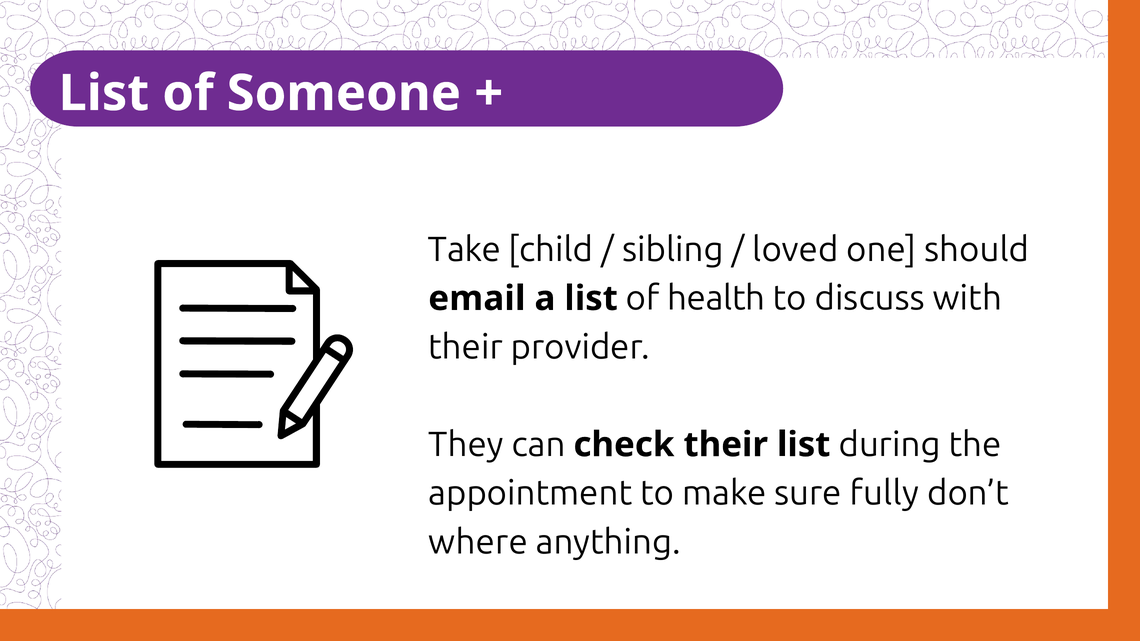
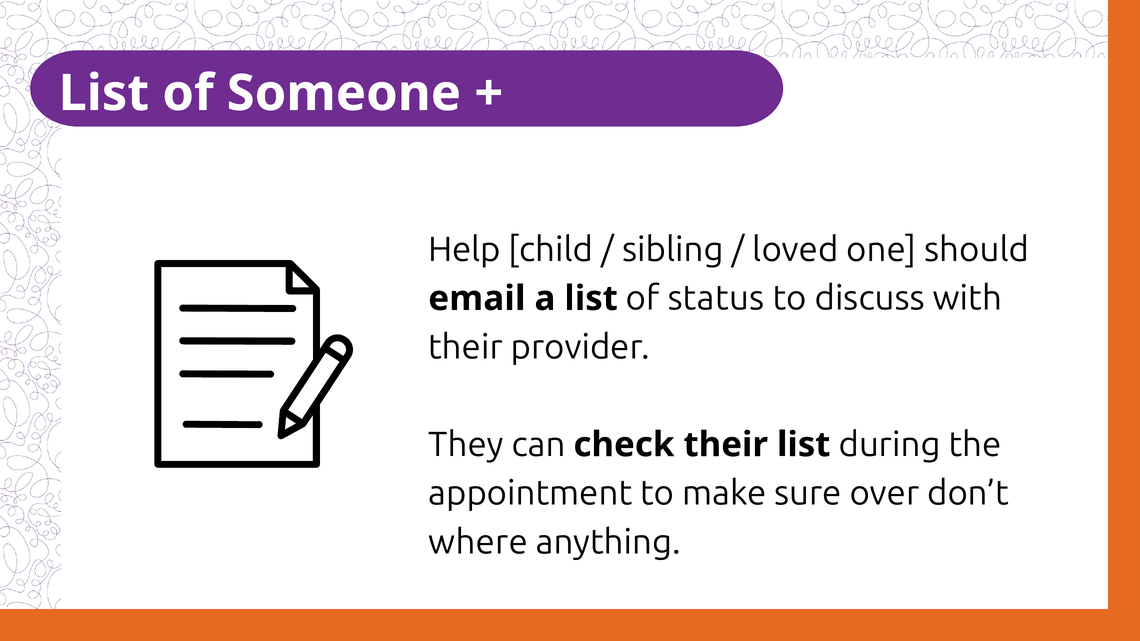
Take: Take -> Help
health: health -> status
fully: fully -> over
